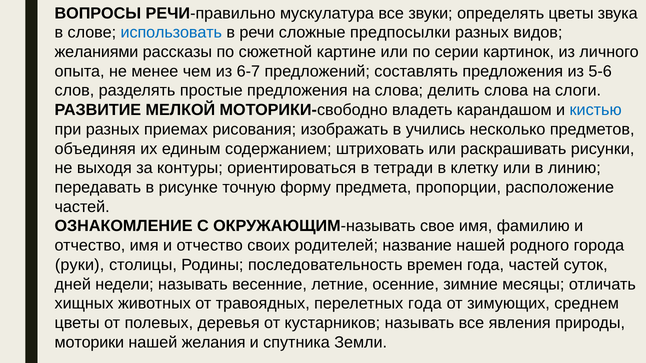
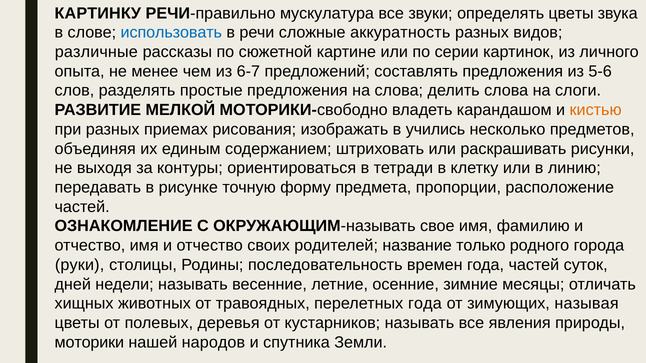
ВОПРОСЫ: ВОПРОСЫ -> КАРТИНКУ
предпосылки: предпосылки -> аккуратность
желаниями: желаниями -> различные
кистью colour: blue -> orange
название нашей: нашей -> только
среднем: среднем -> называя
желания: желания -> народов
